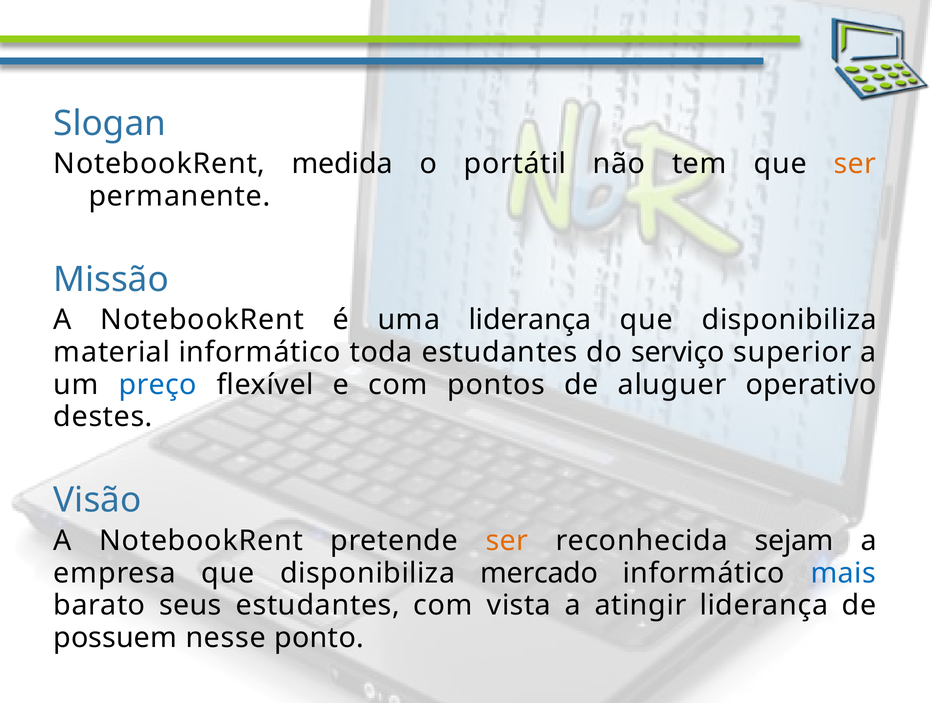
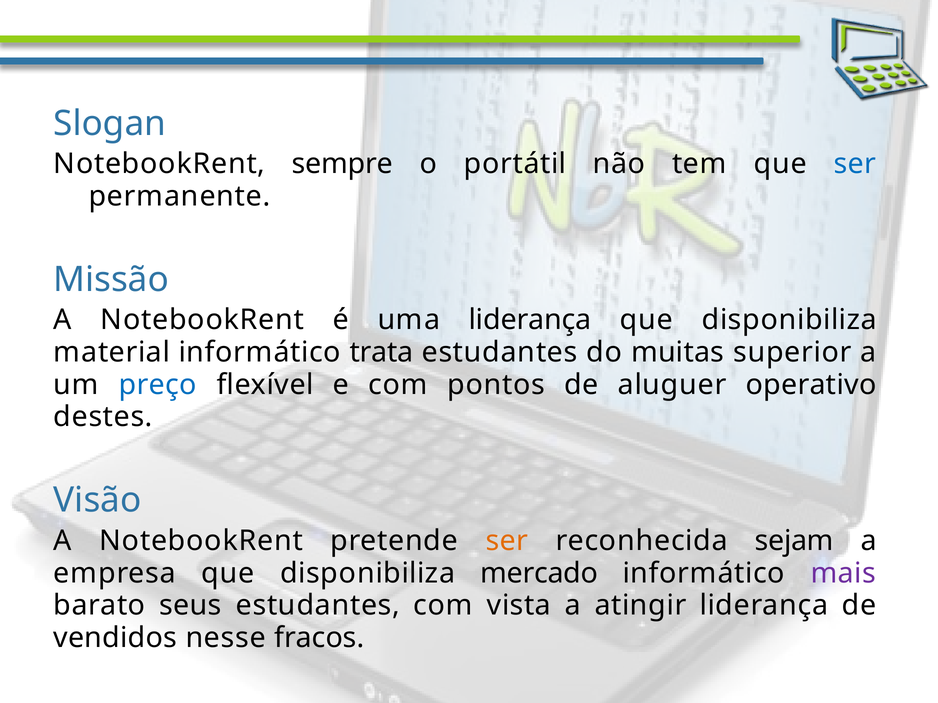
medida: medida -> sempre
ser at (855, 164) colour: orange -> blue
toda: toda -> trata
serviço: serviço -> muitas
mais colour: blue -> purple
possuem: possuem -> vendidos
ponto: ponto -> fracos
